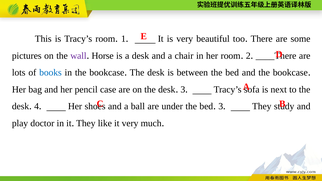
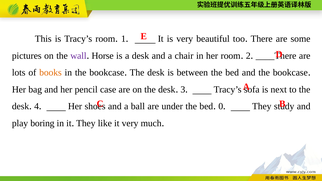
books colour: blue -> orange
3 at (221, 106): 3 -> 0
doctor: doctor -> boring
